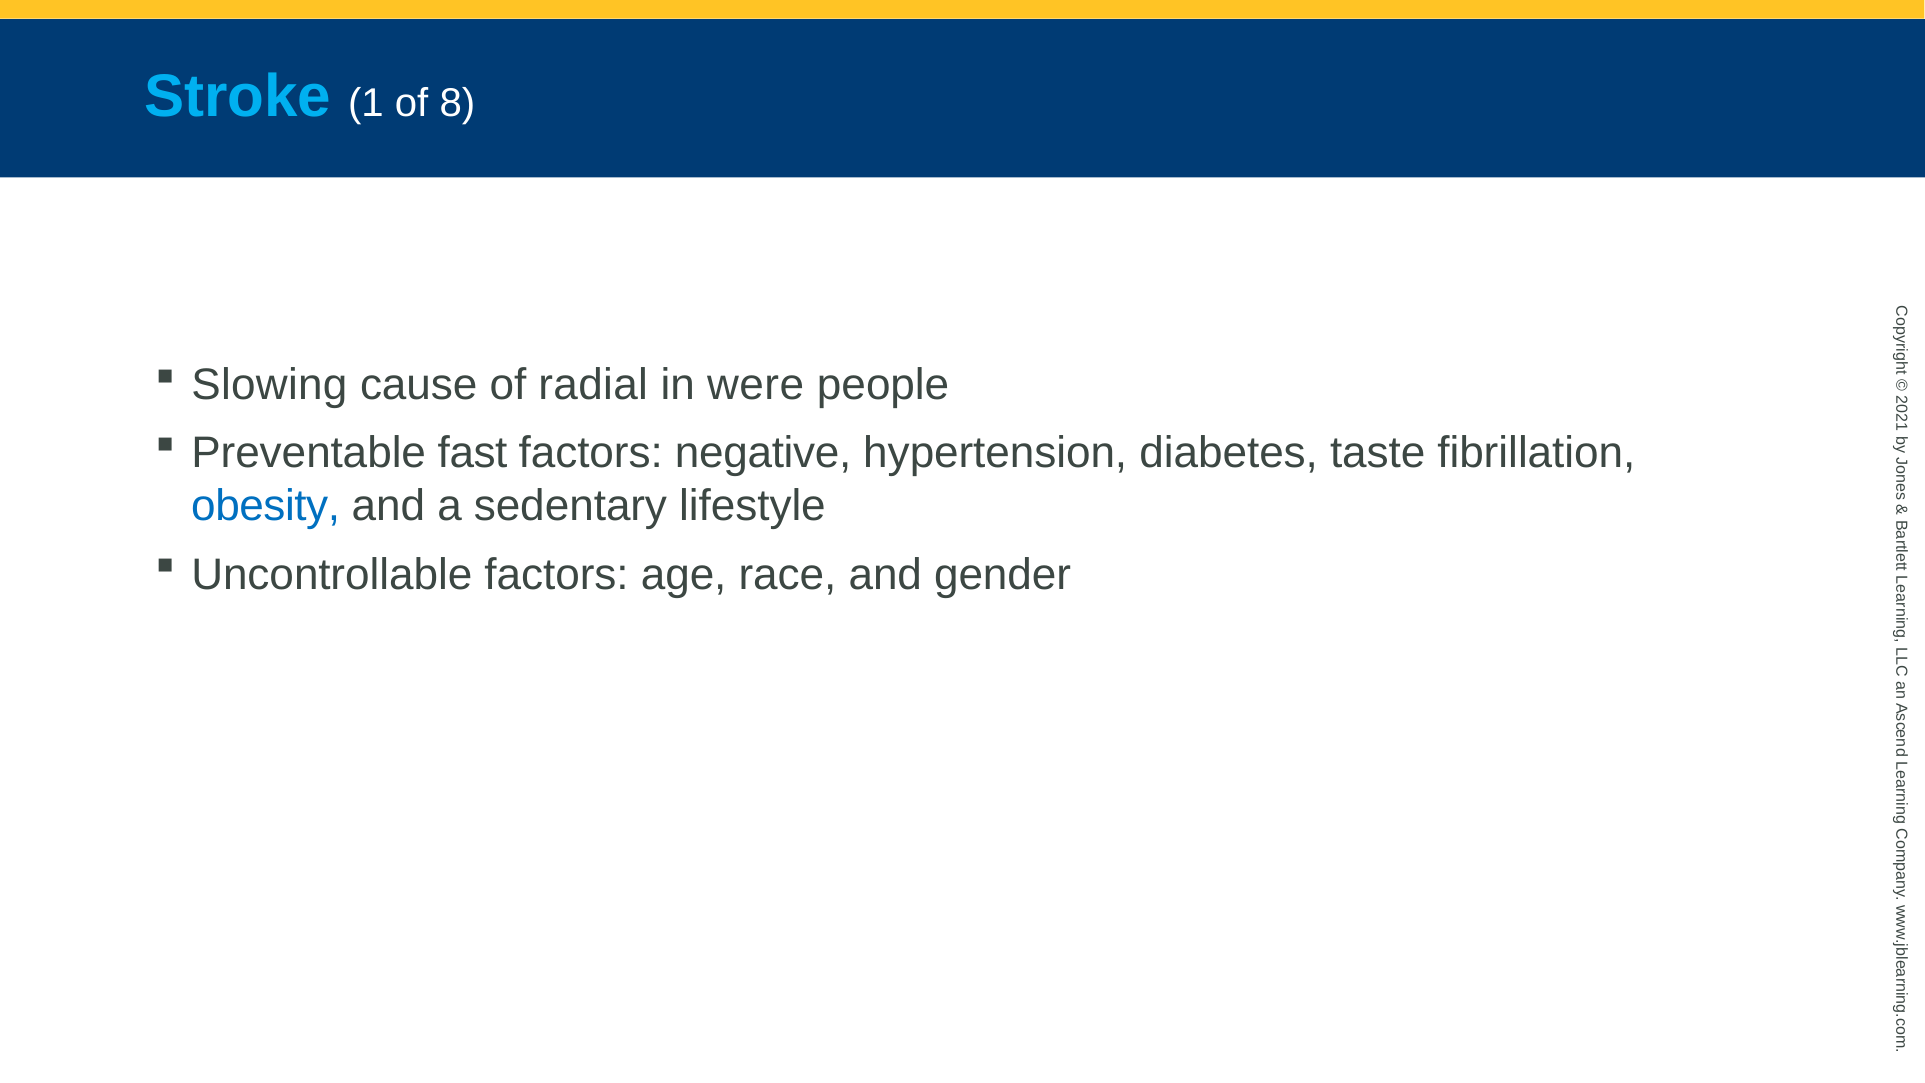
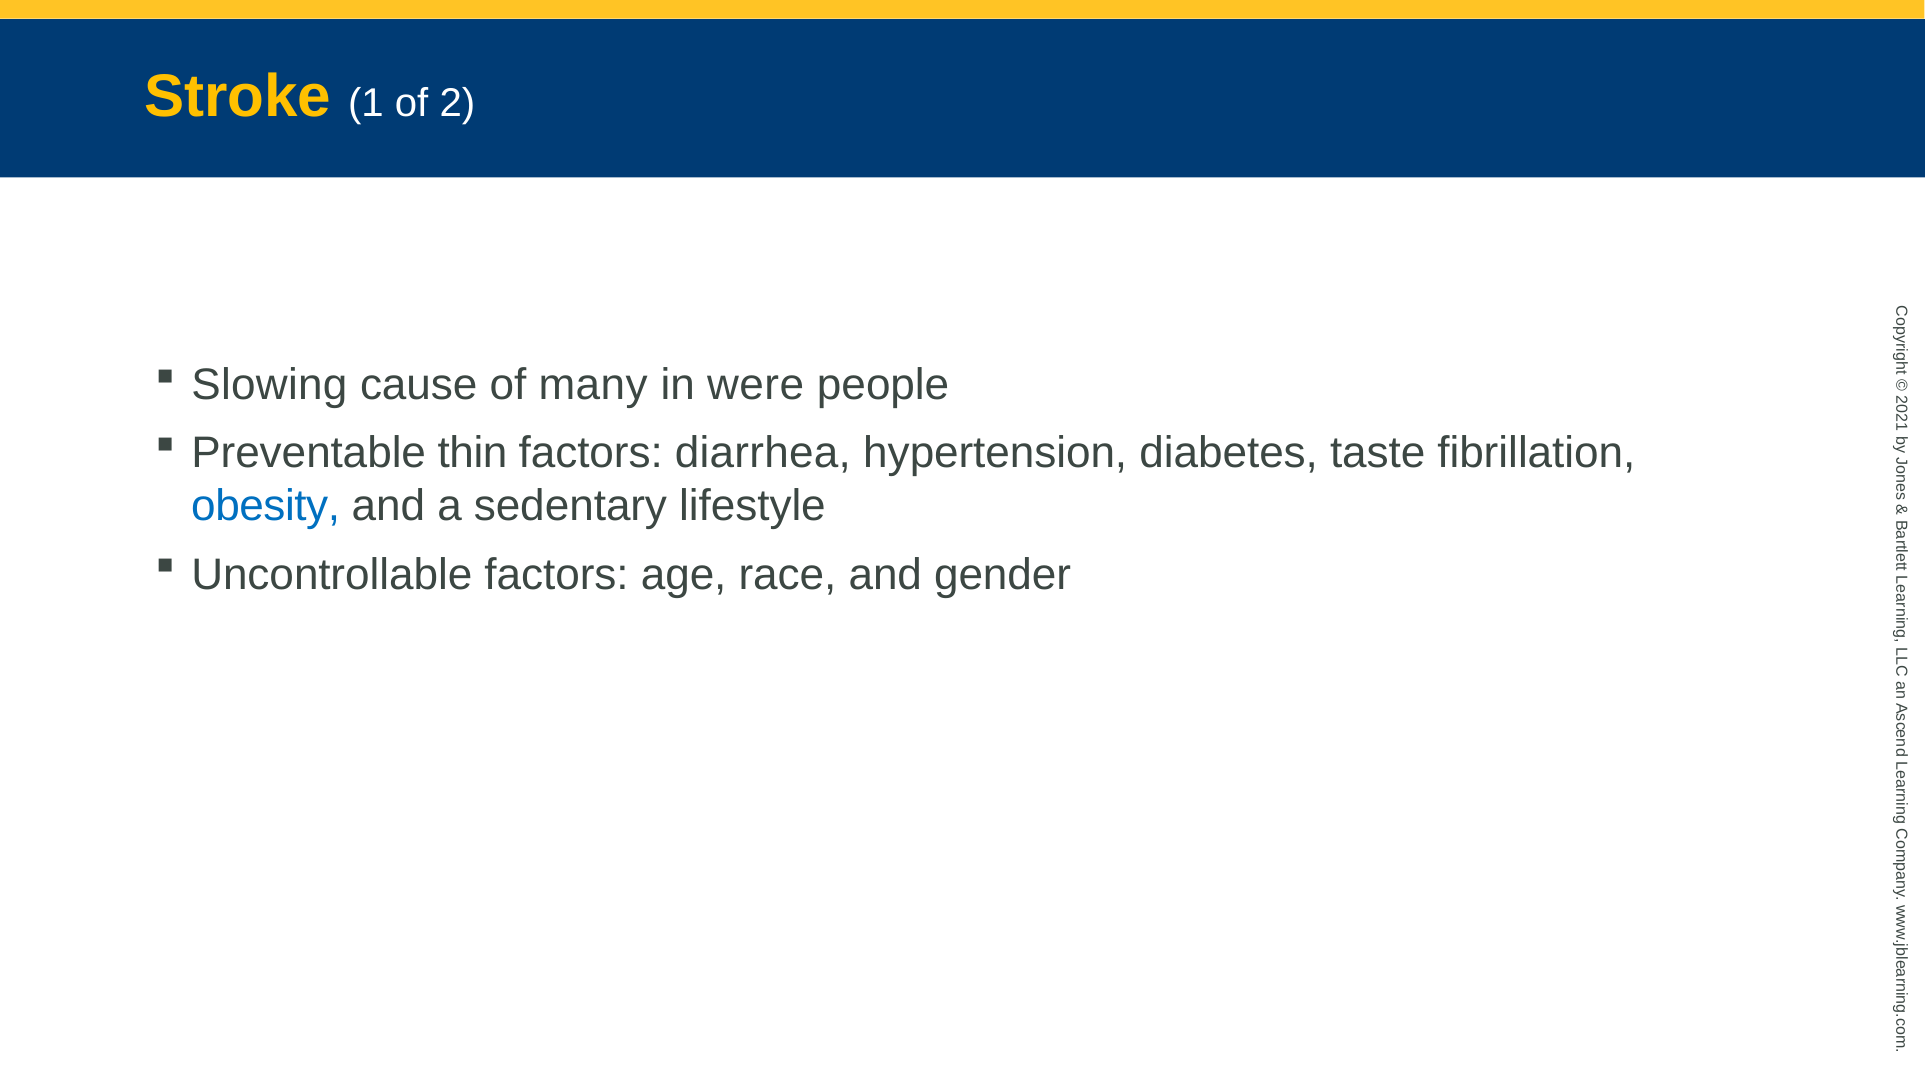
Stroke colour: light blue -> yellow
of 8: 8 -> 2
radial: radial -> many
fast: fast -> thin
negative: negative -> diarrhea
